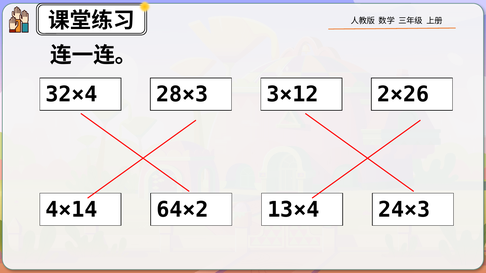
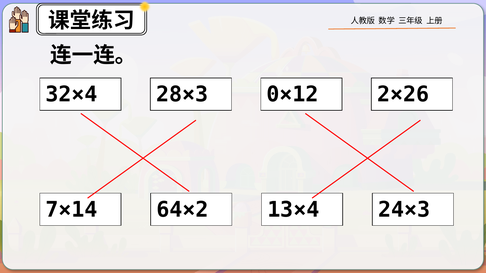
3×12: 3×12 -> 0×12
4×14: 4×14 -> 7×14
